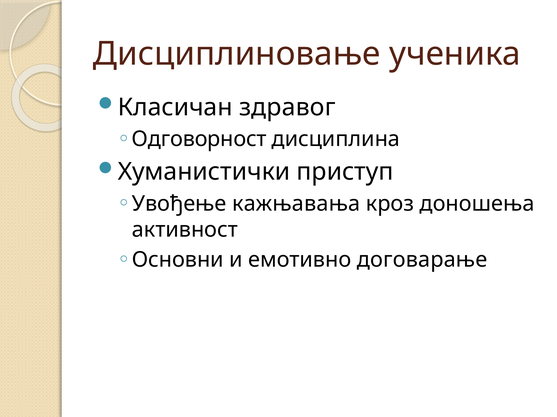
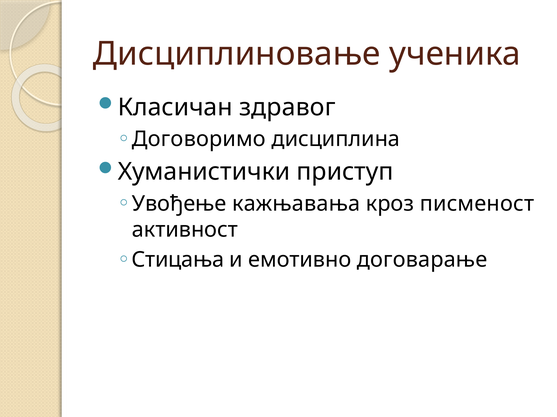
Одговорност: Одговорност -> Договоримо
доношења: доношења -> писменост
Основни: Основни -> Стицања
